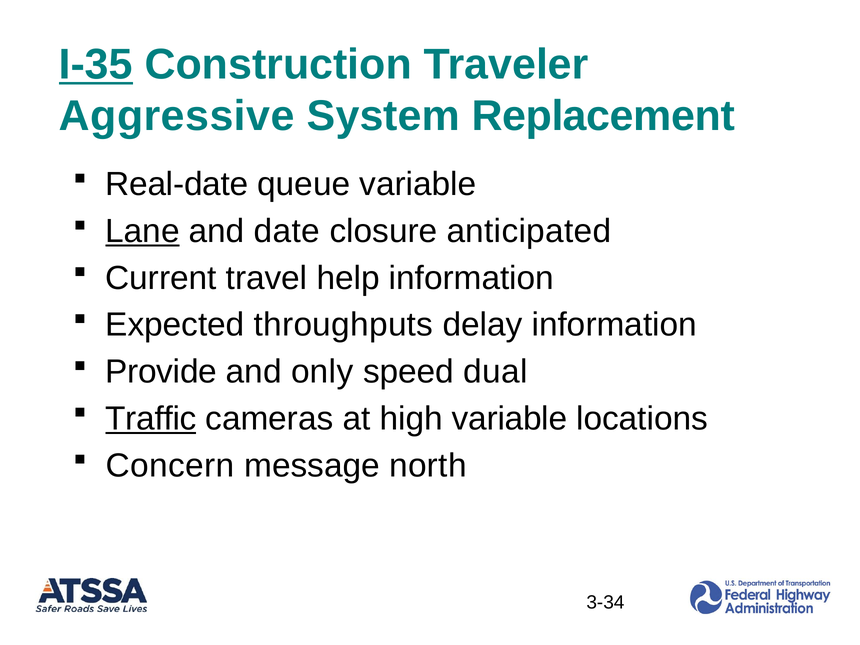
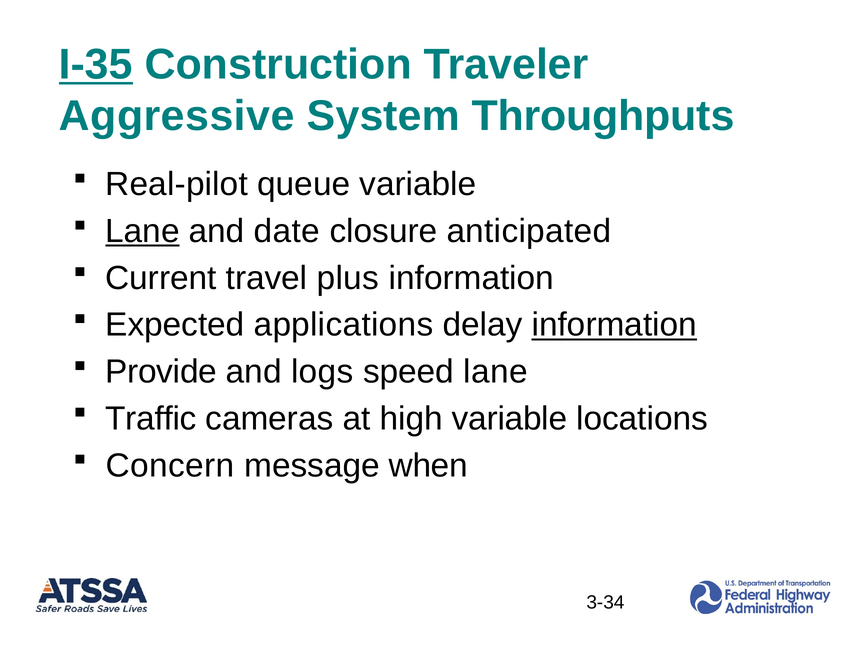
Replacement: Replacement -> Throughputs
Real-date: Real-date -> Real-pilot
help: help -> plus
throughputs: throughputs -> applications
information at (614, 325) underline: none -> present
only: only -> logs
speed dual: dual -> lane
Traffic underline: present -> none
north: north -> when
